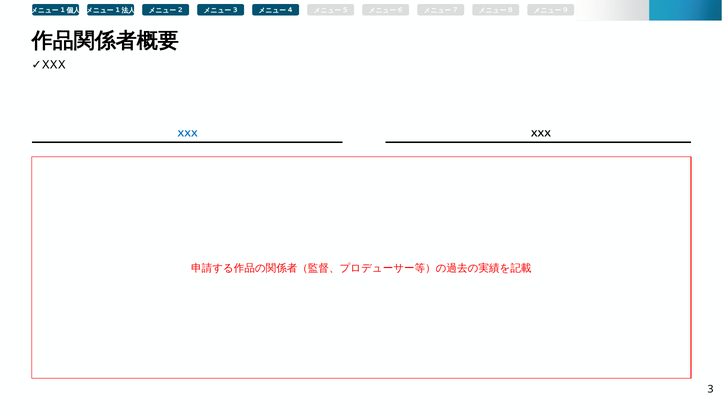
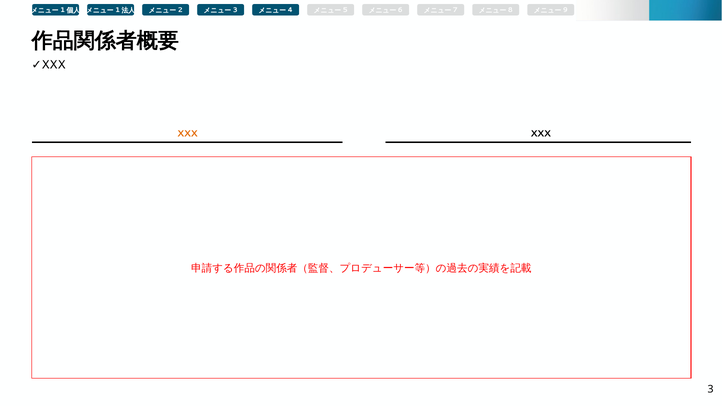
XXX at (187, 134) colour: blue -> orange
